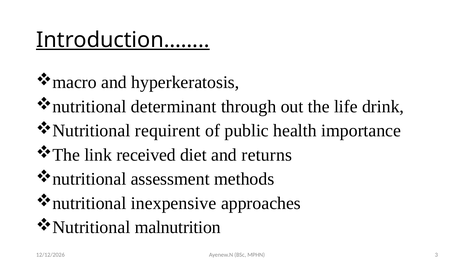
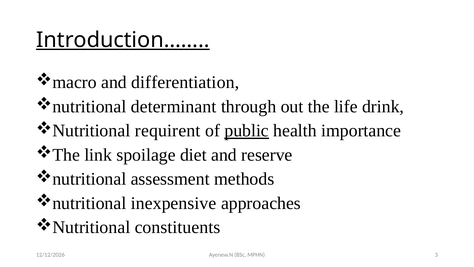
hyperkeratosis: hyperkeratosis -> differentiation
public underline: none -> present
received: received -> spoilage
returns: returns -> reserve
malnutrition: malnutrition -> constituents
